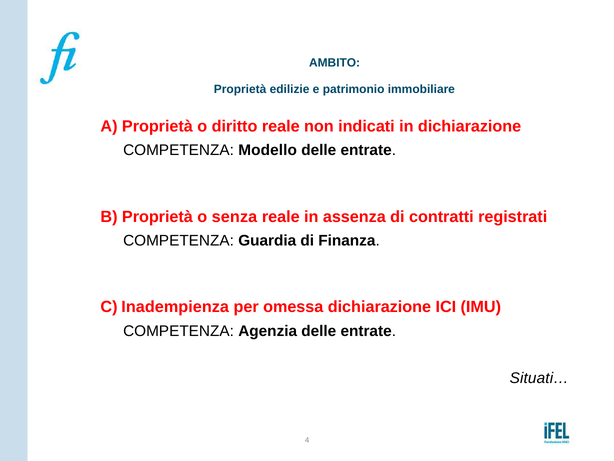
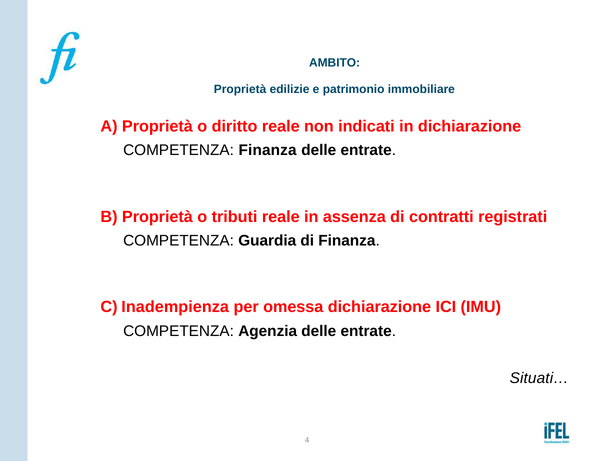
COMPETENZA Modello: Modello -> Finanza
senza: senza -> tributi
